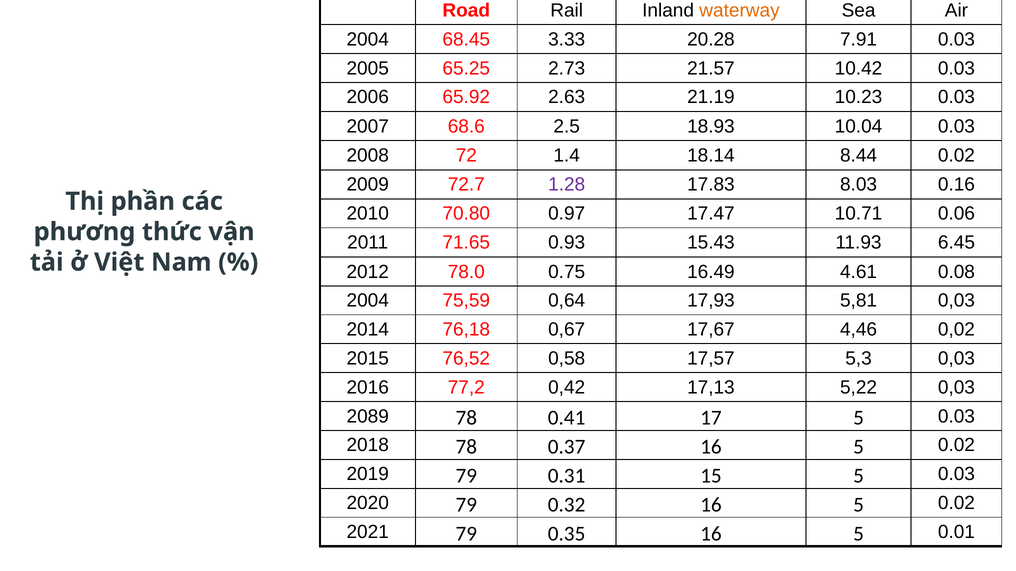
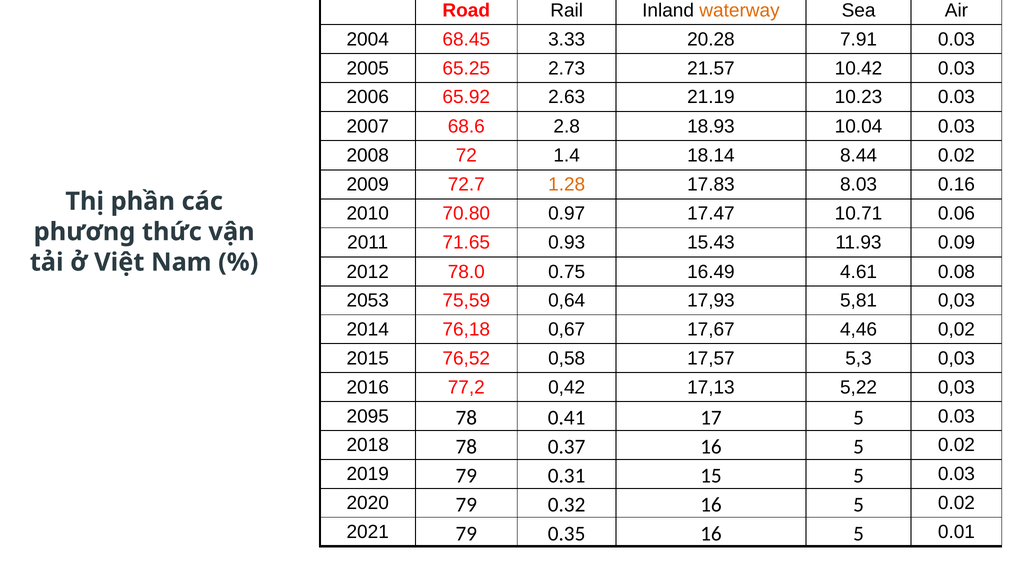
2.5: 2.5 -> 2.8
1.28 colour: purple -> orange
6.45: 6.45 -> 0.09
2004 at (368, 301): 2004 -> 2053
2089: 2089 -> 2095
